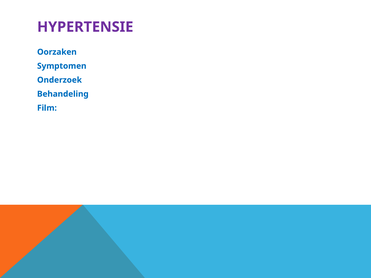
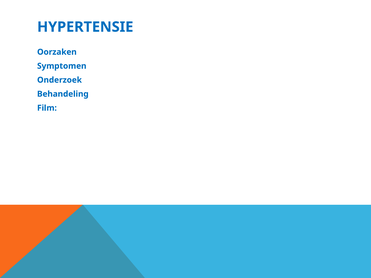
HYPERTENSIE colour: purple -> blue
